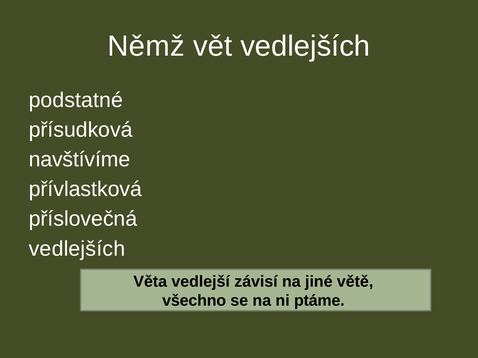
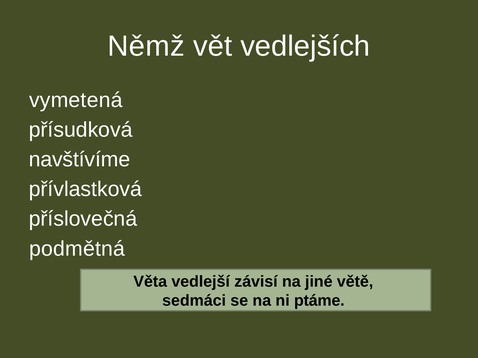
podstatné: podstatné -> vymetená
vedlejších at (77, 249): vedlejších -> podmětná
všechno: všechno -> sedmáci
